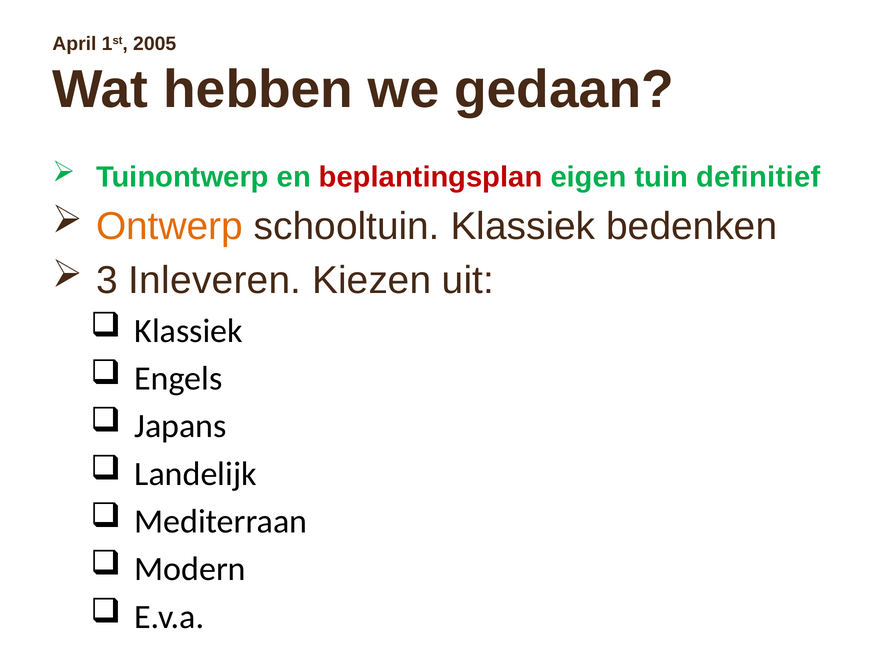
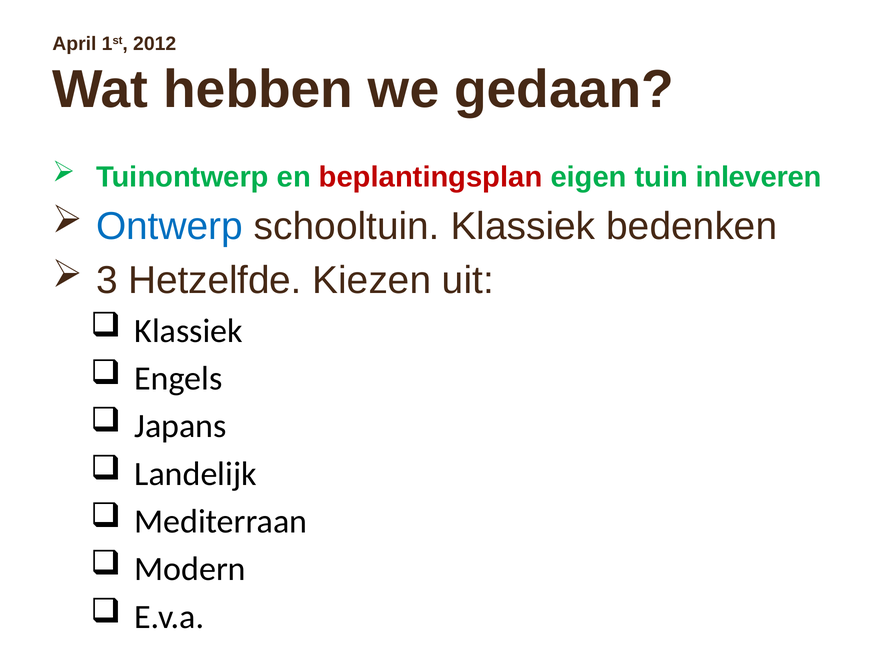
2005: 2005 -> 2012
definitief: definitief -> inleveren
Ontwerp colour: orange -> blue
Inleveren: Inleveren -> Hetzelfde
